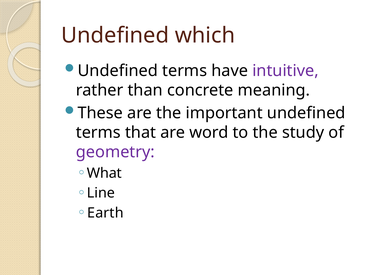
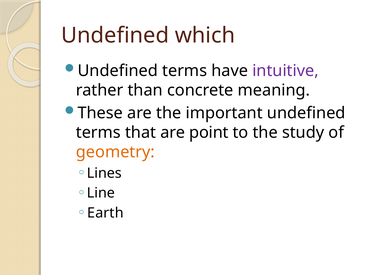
word: word -> point
geometry colour: purple -> orange
What: What -> Lines
